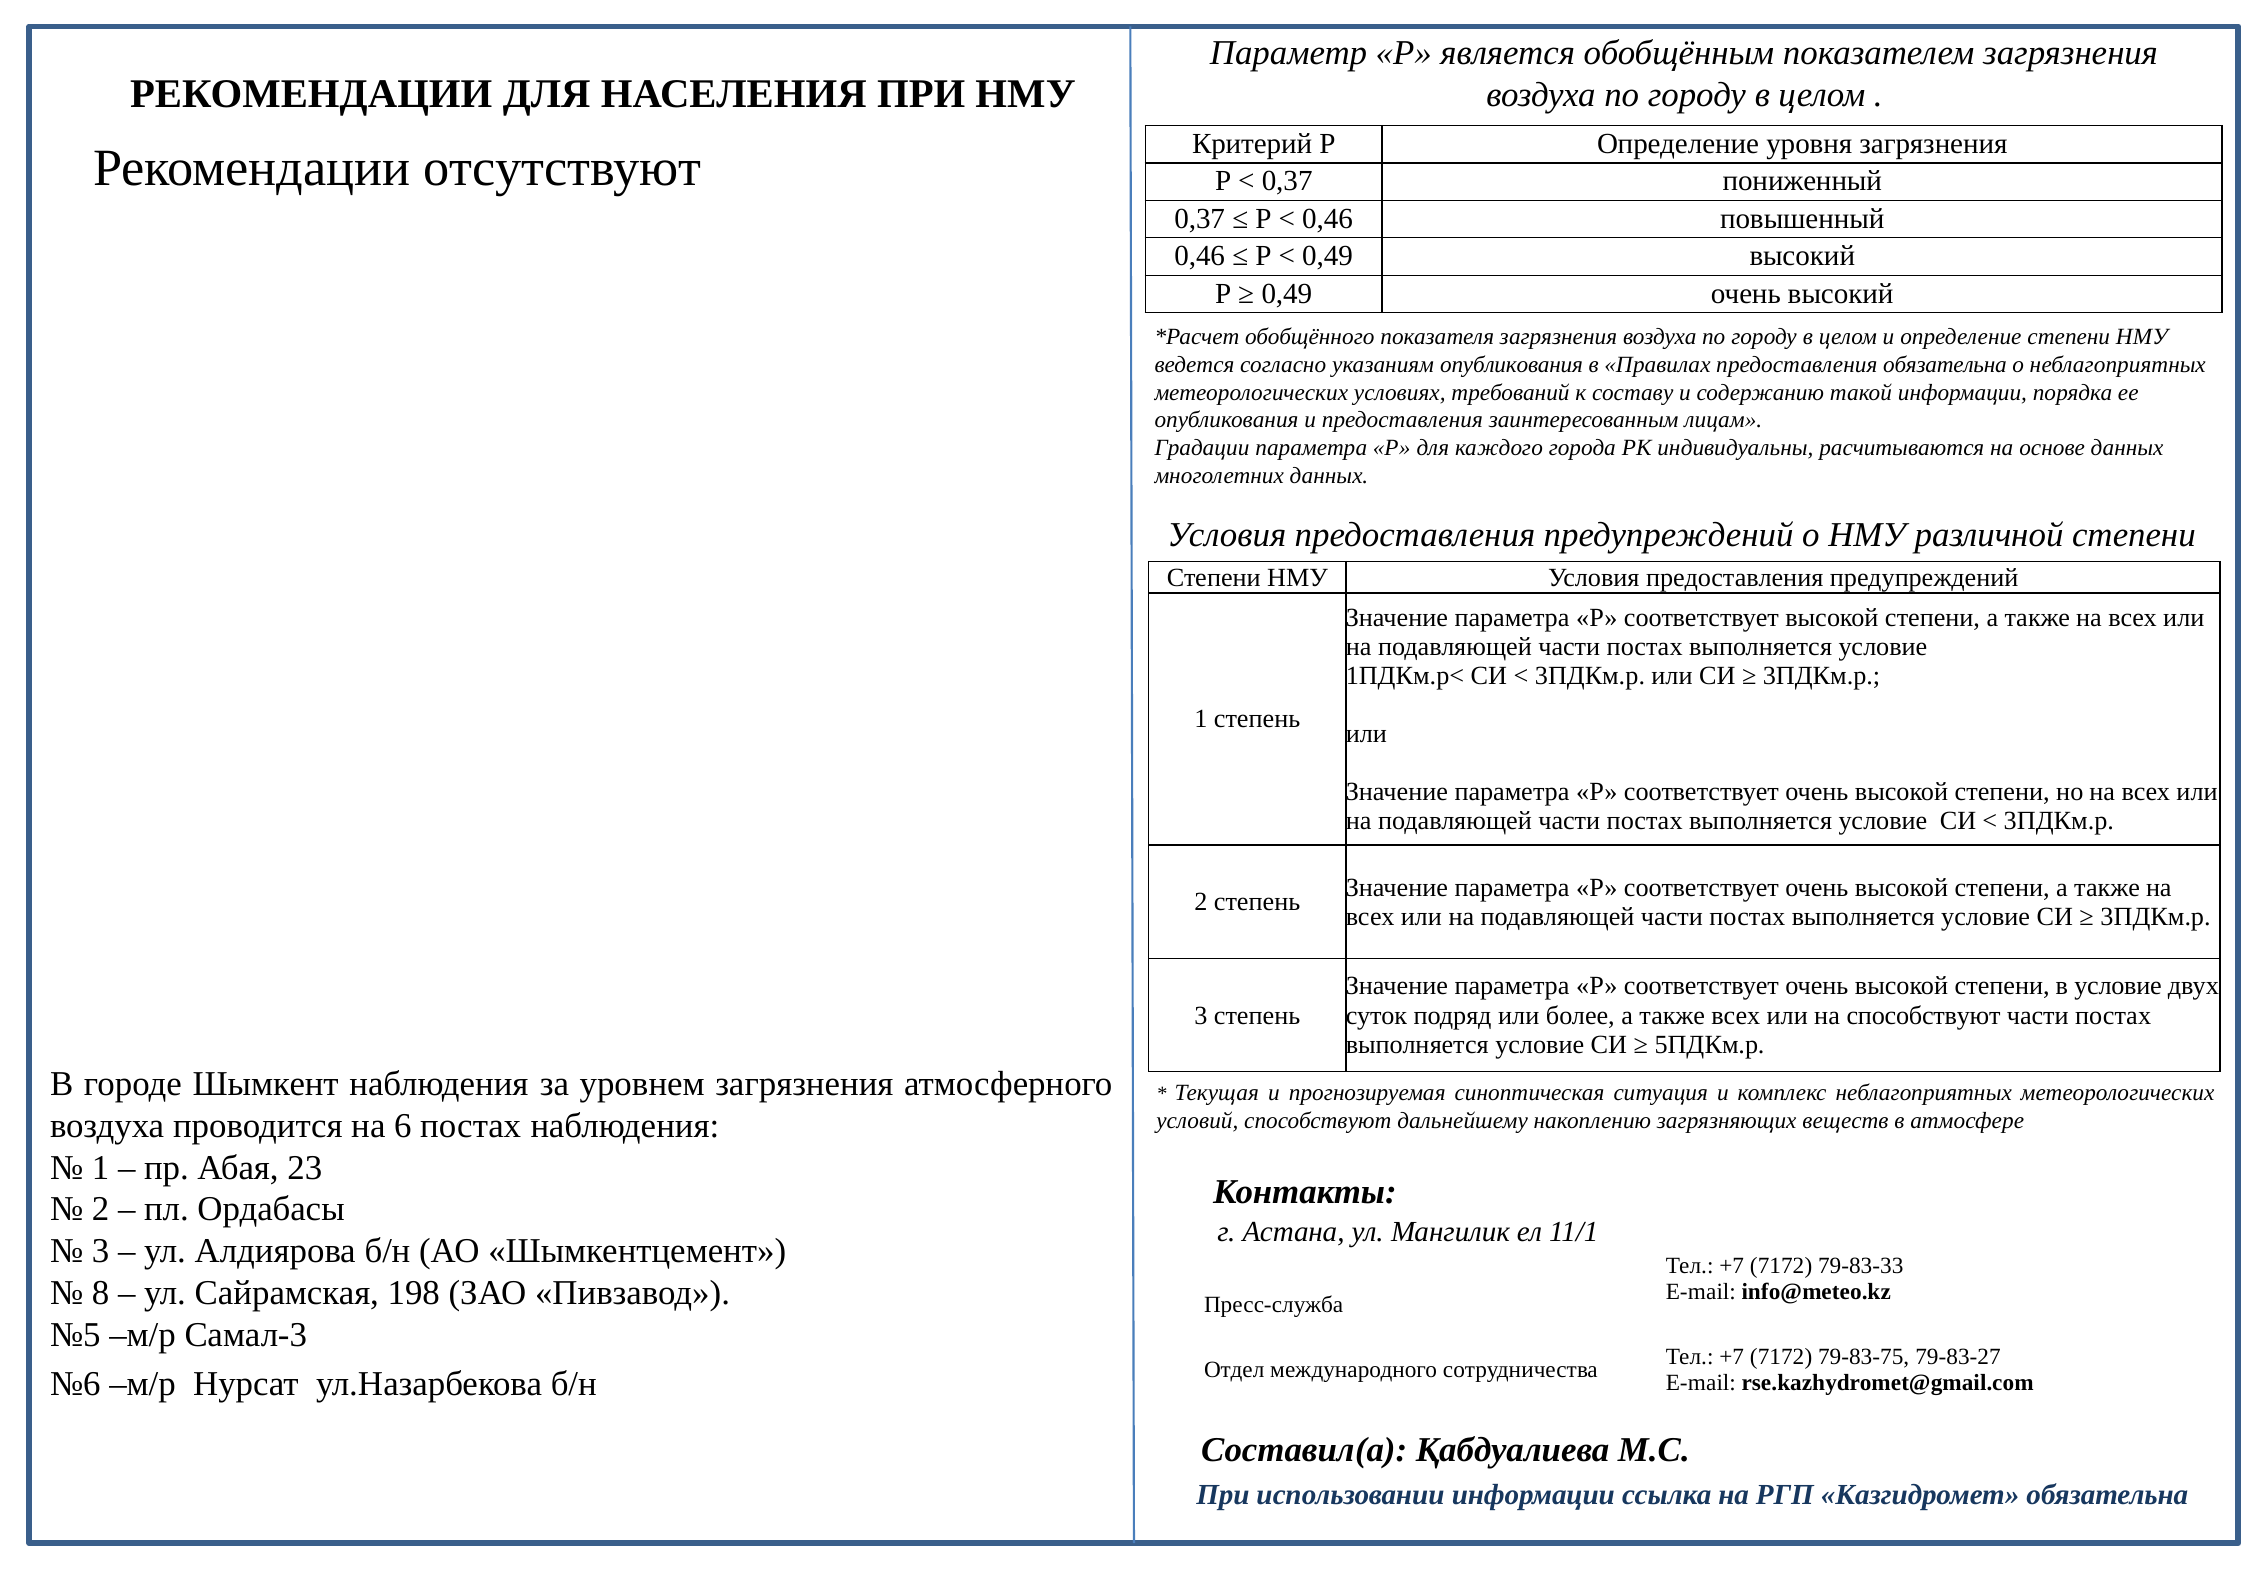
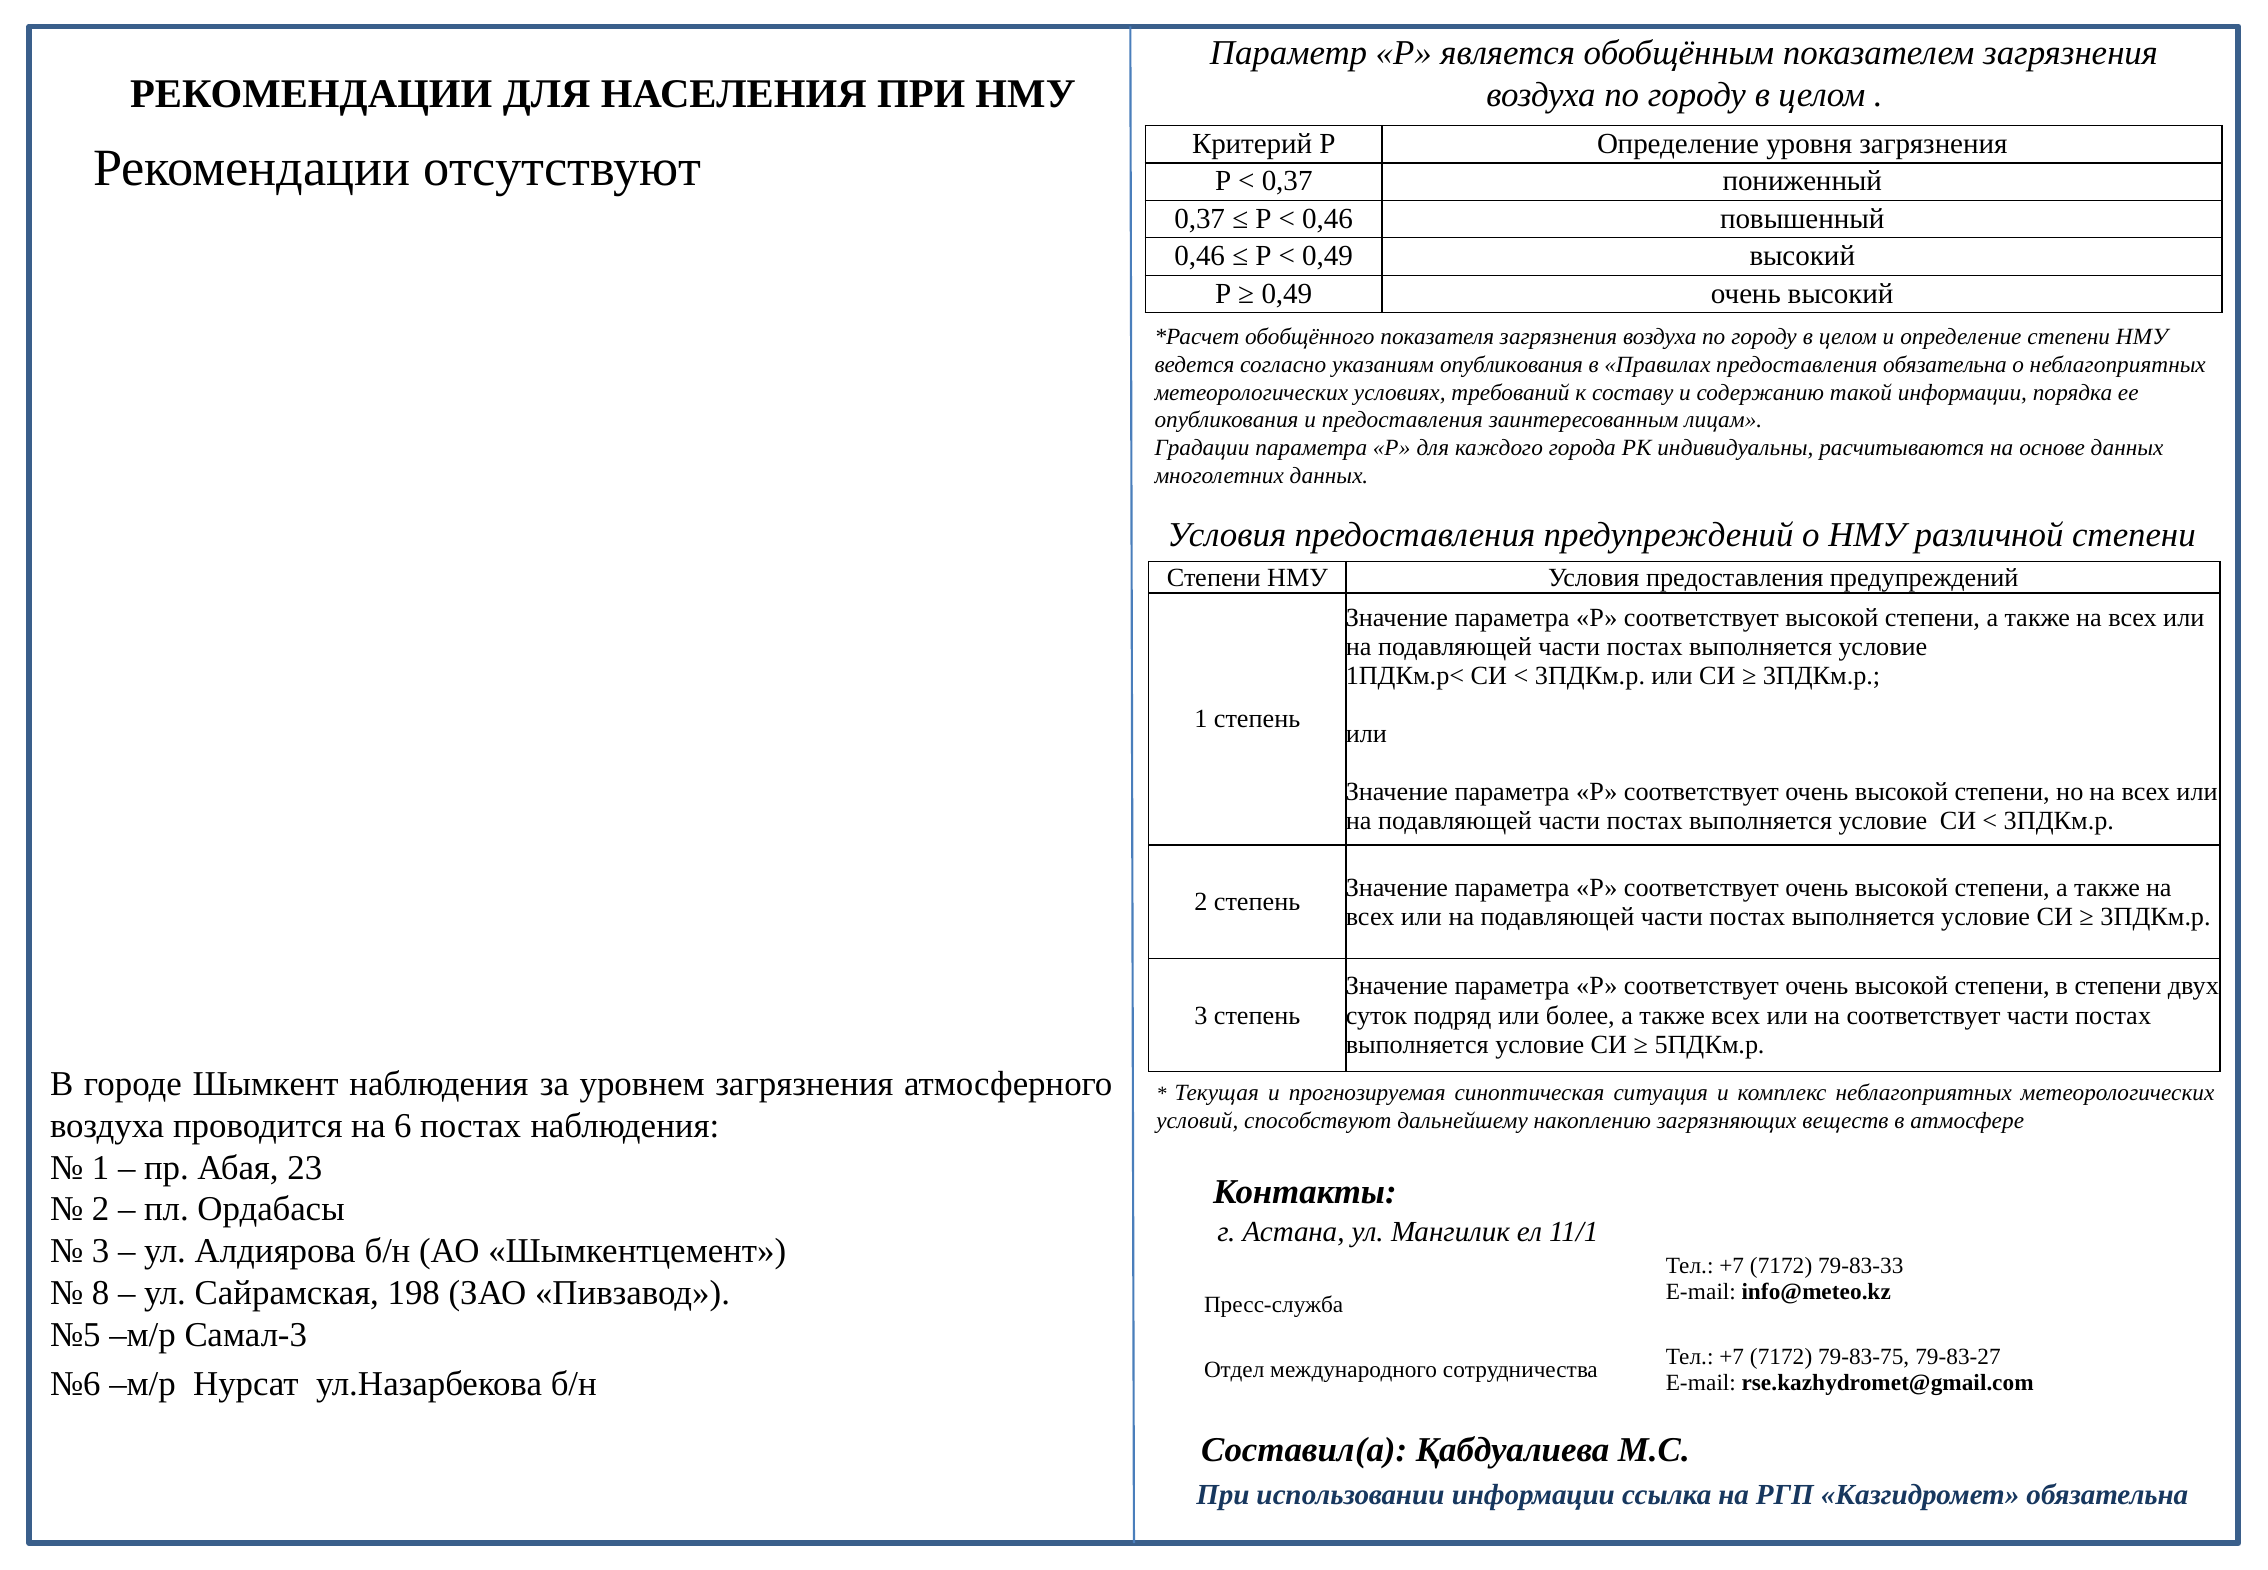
в условие: условие -> степени
на способствуют: способствуют -> соответствует
